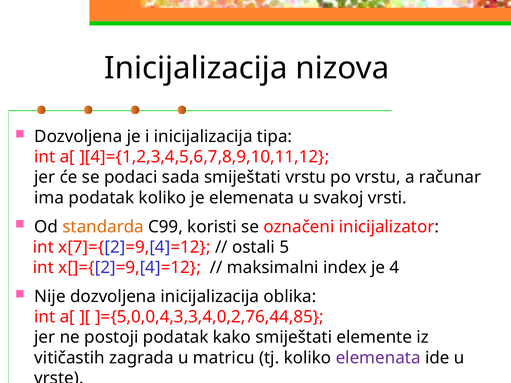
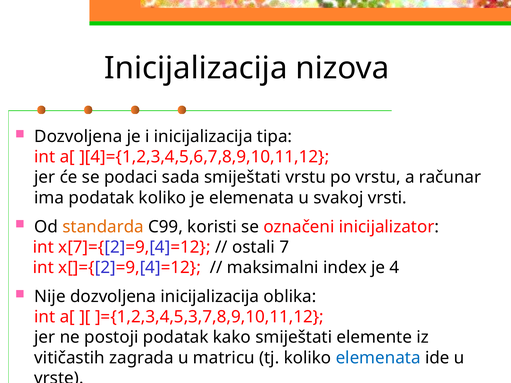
5: 5 -> 7
]={5,0,0,4,3,3,4,0,2,76,44,85: ]={5,0,0,4,3,3,4,0,2,76,44,85 -> ]={1,2,3,4,5,3,7,8,9,10,11,12
elemenata at (378, 358) colour: purple -> blue
